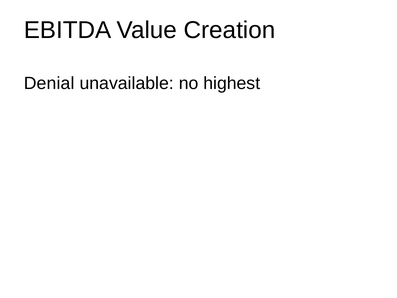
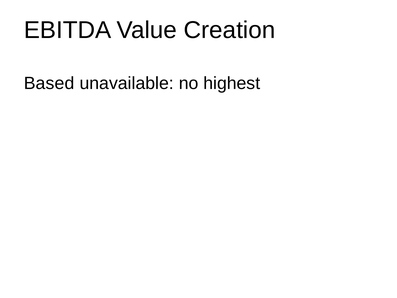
Denial: Denial -> Based
